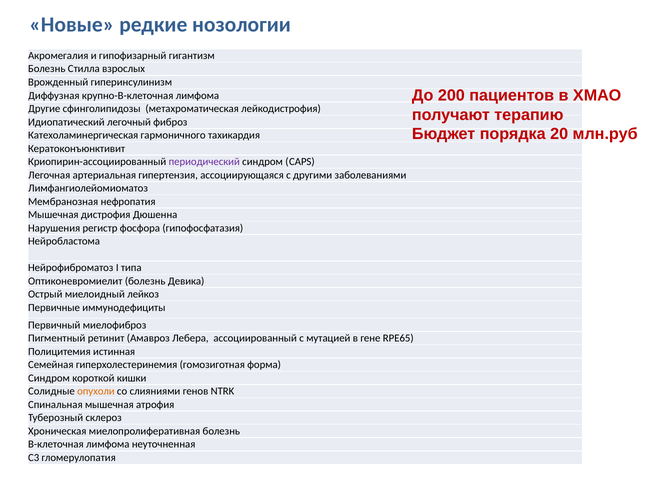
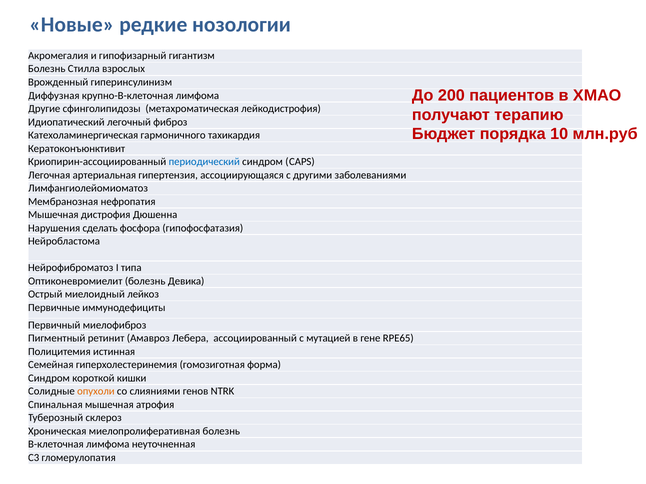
20: 20 -> 10
периодический colour: purple -> blue
регистр: регистр -> сделать
